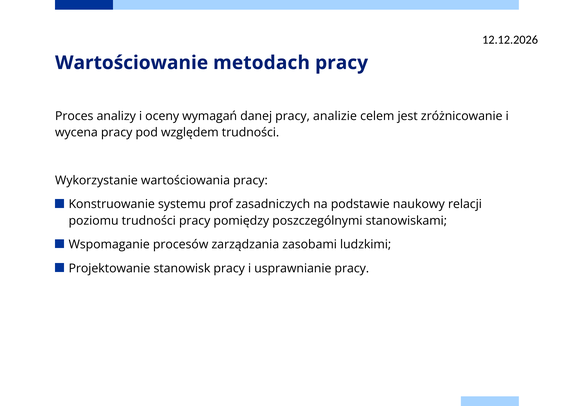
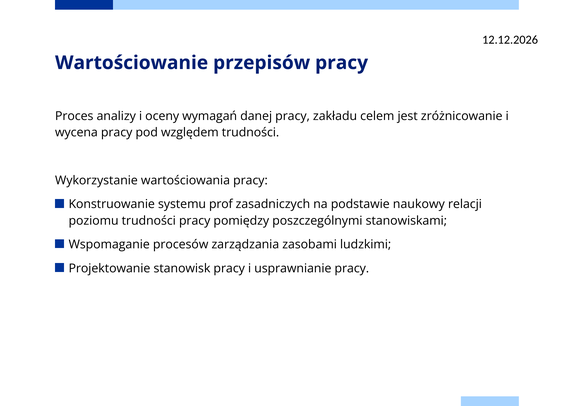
metodach: metodach -> przepisów
analizie: analizie -> zakładu
